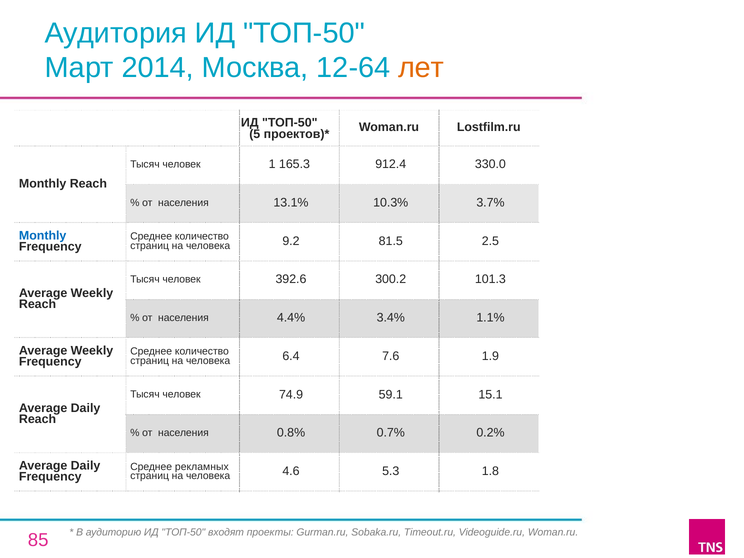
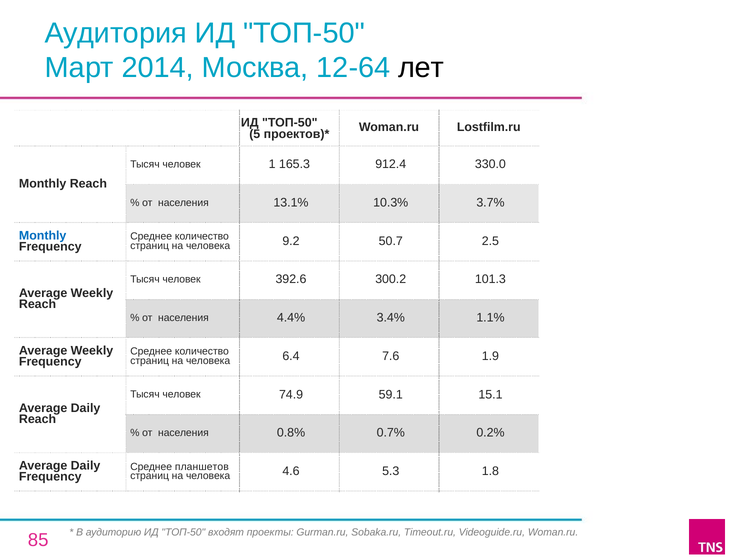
лет colour: orange -> black
81.5: 81.5 -> 50.7
рекламных: рекламных -> планшетов
